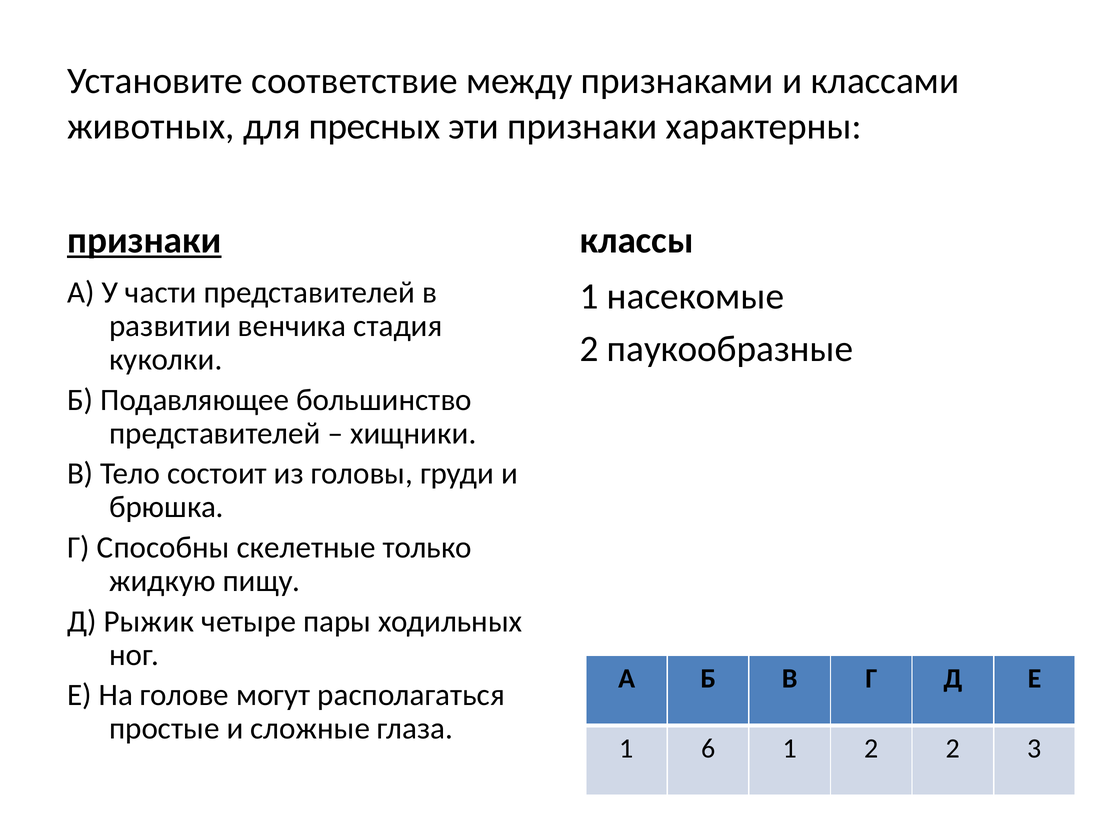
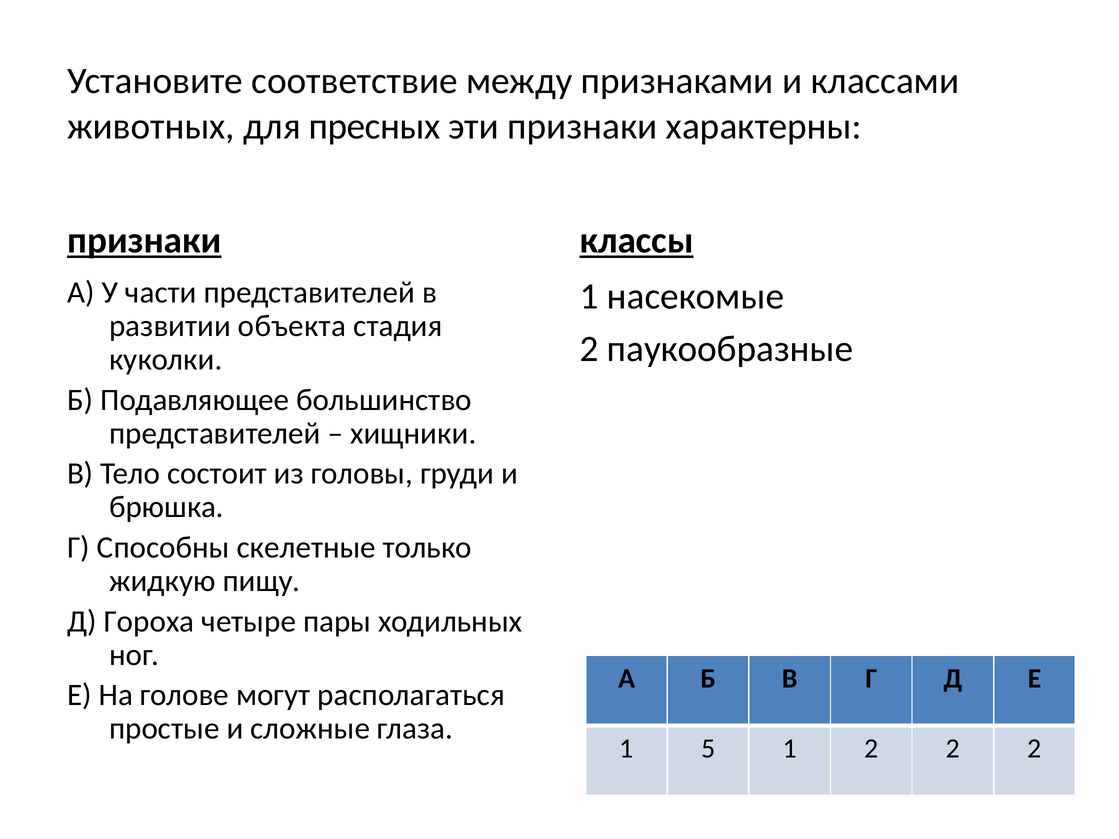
классы underline: none -> present
венчика: венчика -> объекта
Рыжик: Рыжик -> Гороха
6: 6 -> 5
2 2 3: 3 -> 2
